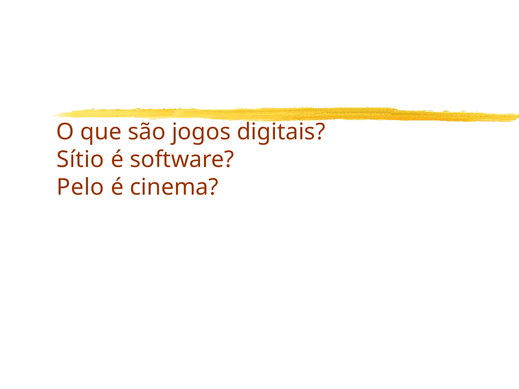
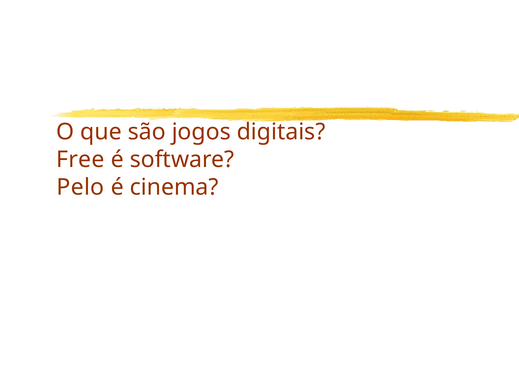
Sítio: Sítio -> Free
